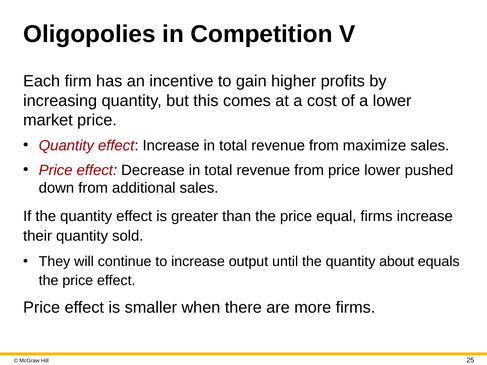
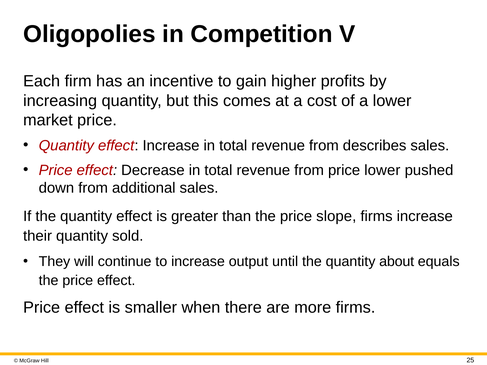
maximize: maximize -> describes
equal: equal -> slope
